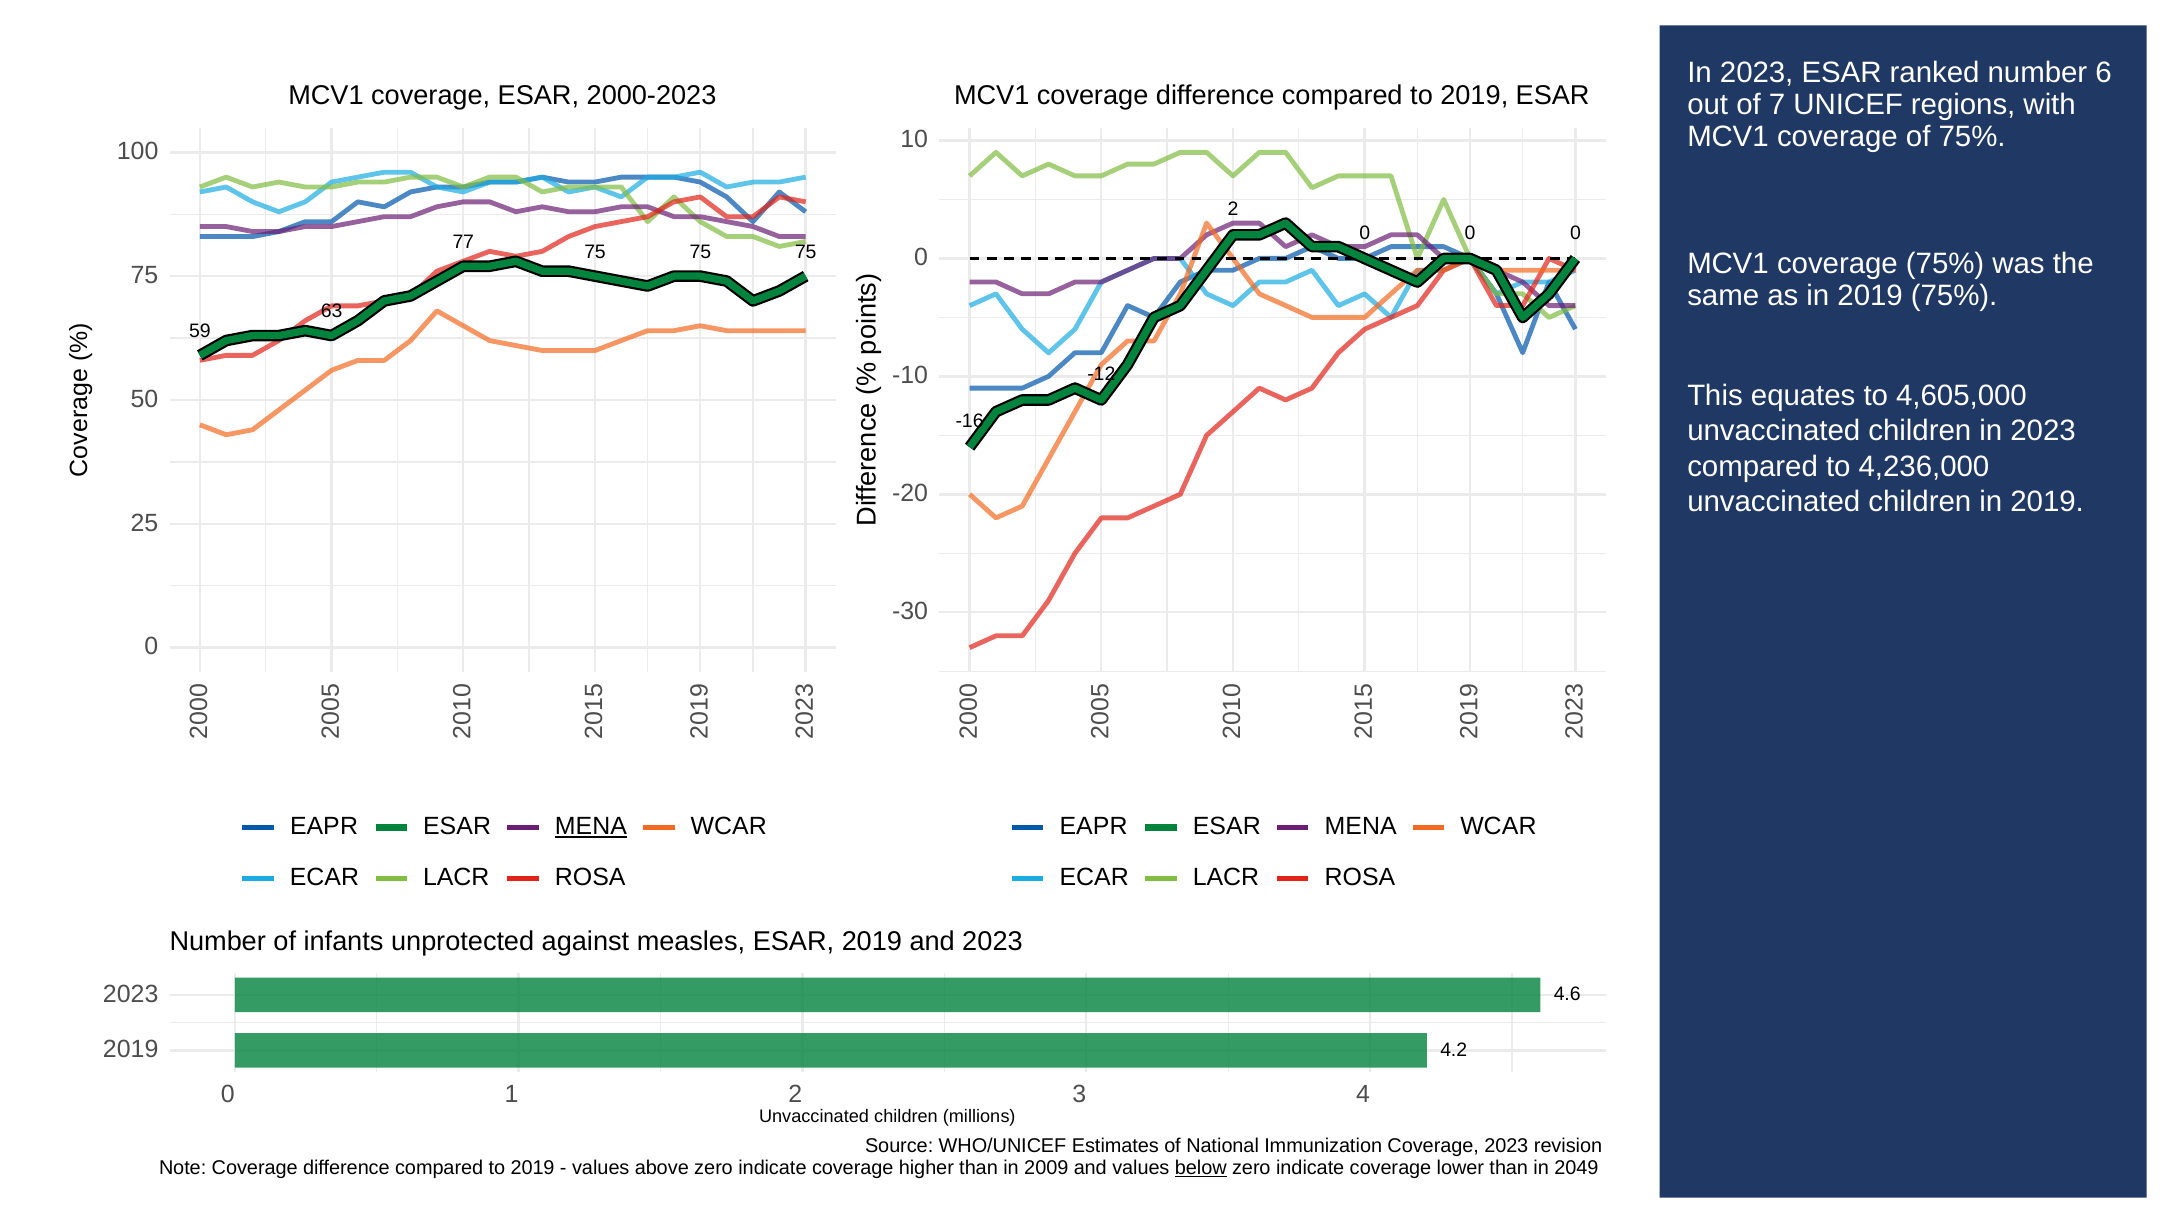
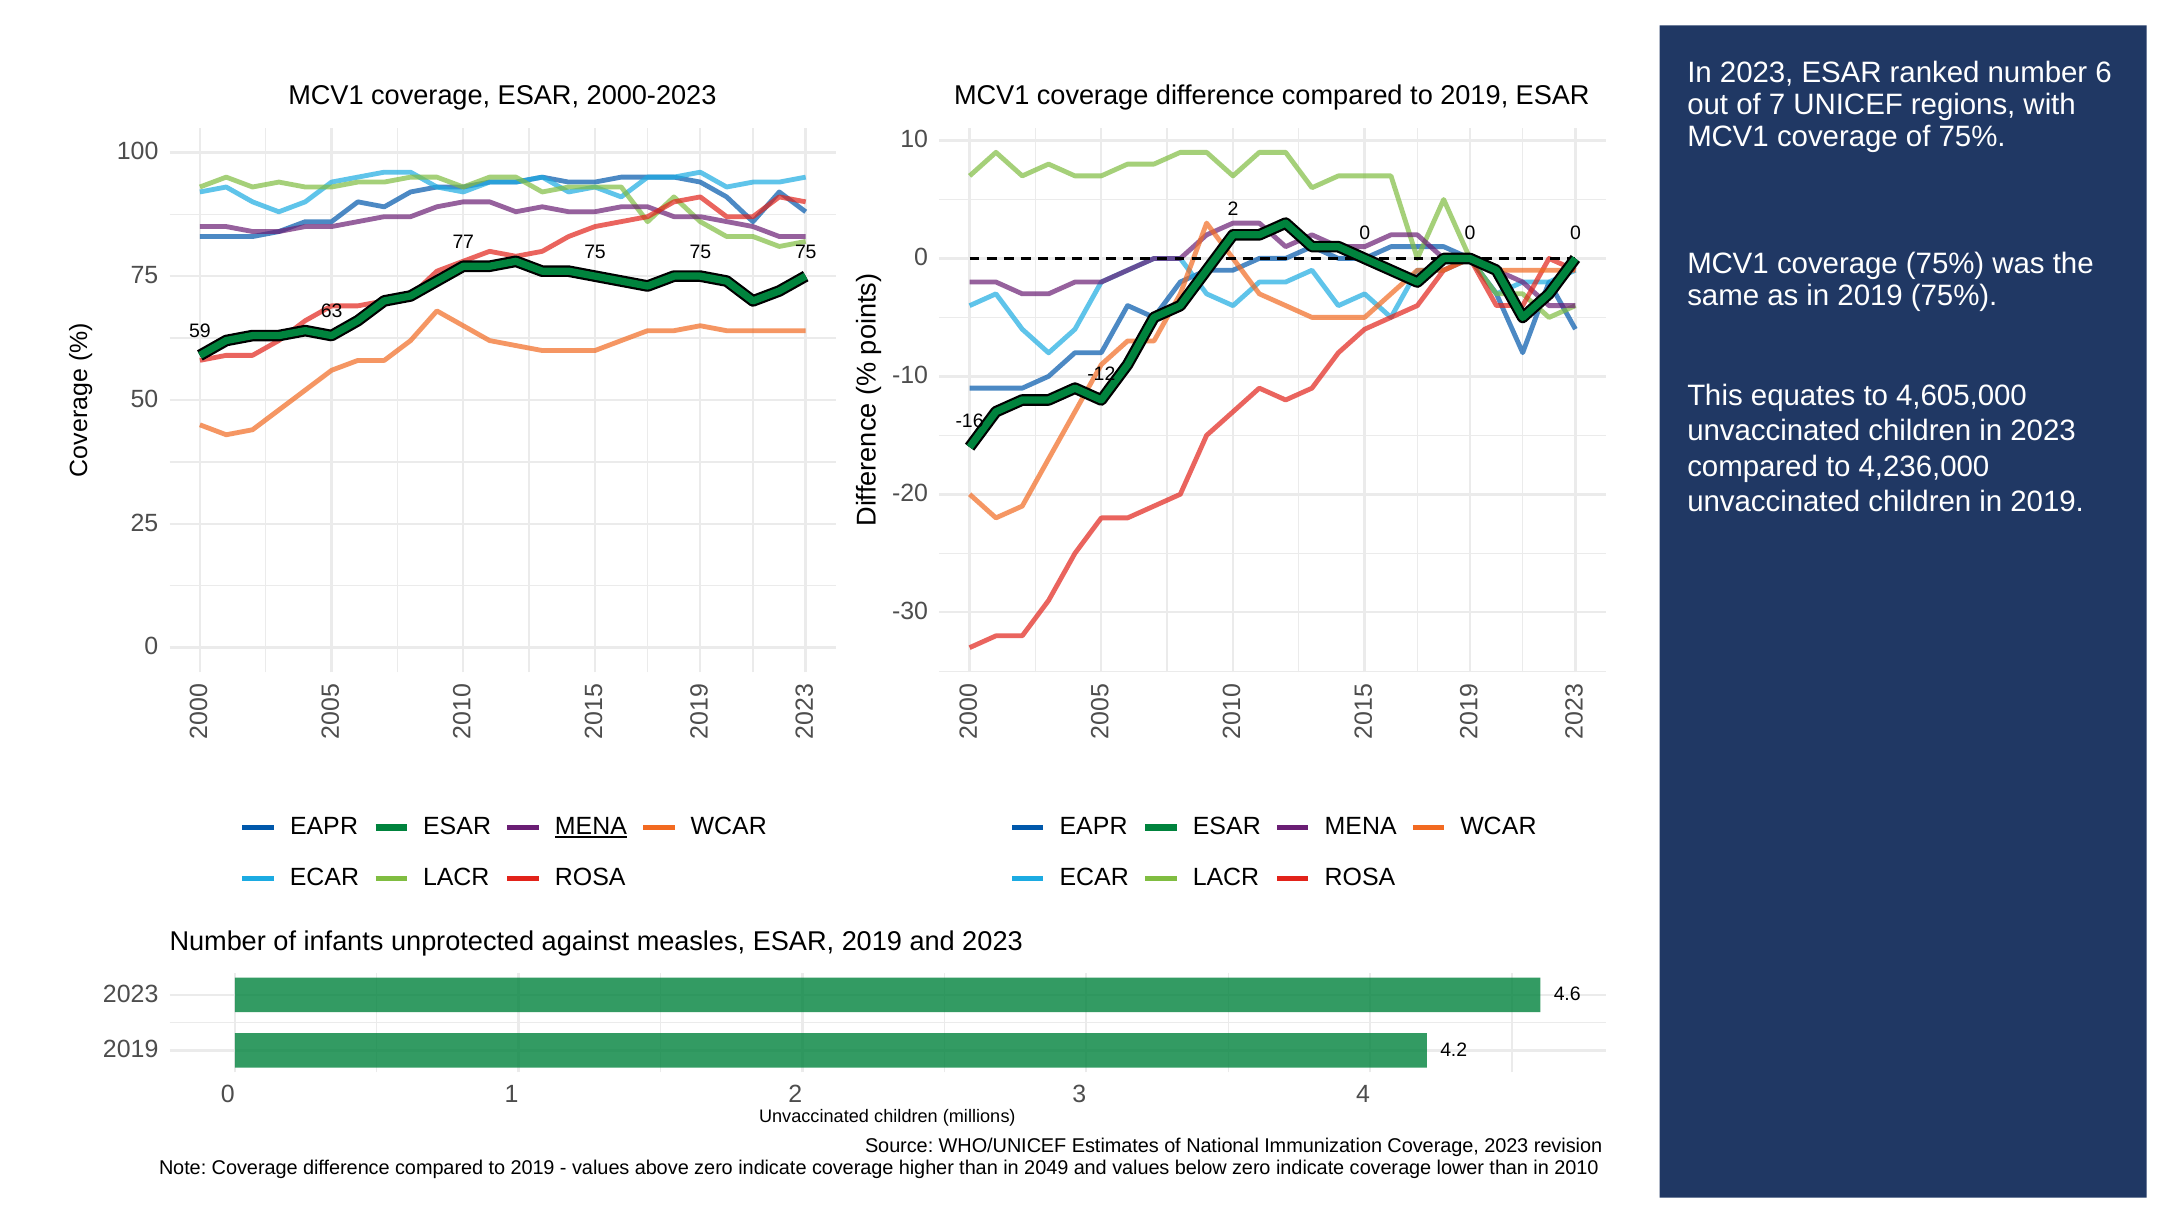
2009: 2009 -> 2049
below underline: present -> none
2049: 2049 -> 2010
